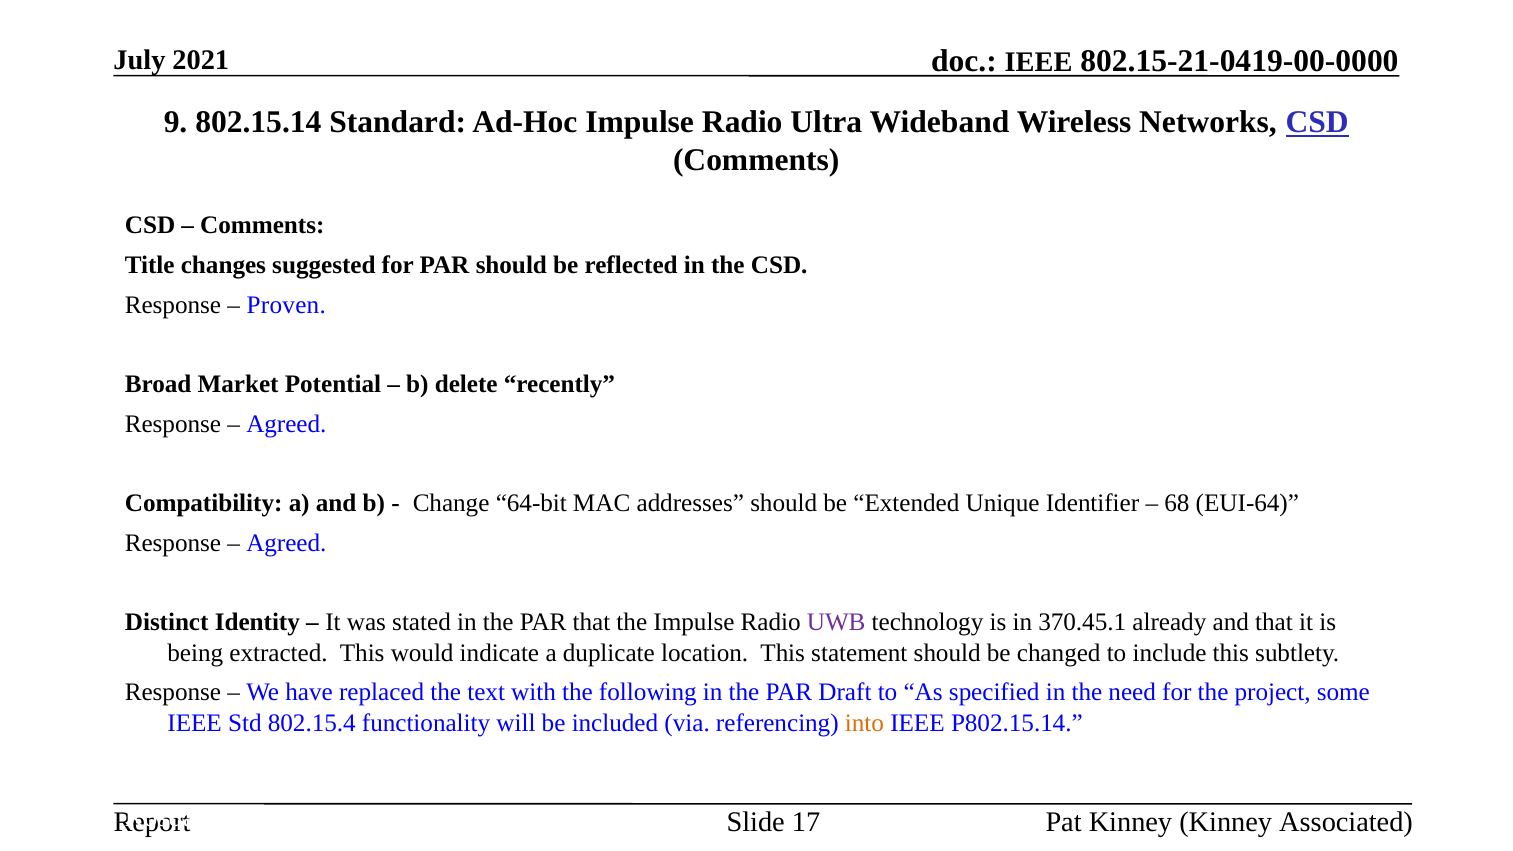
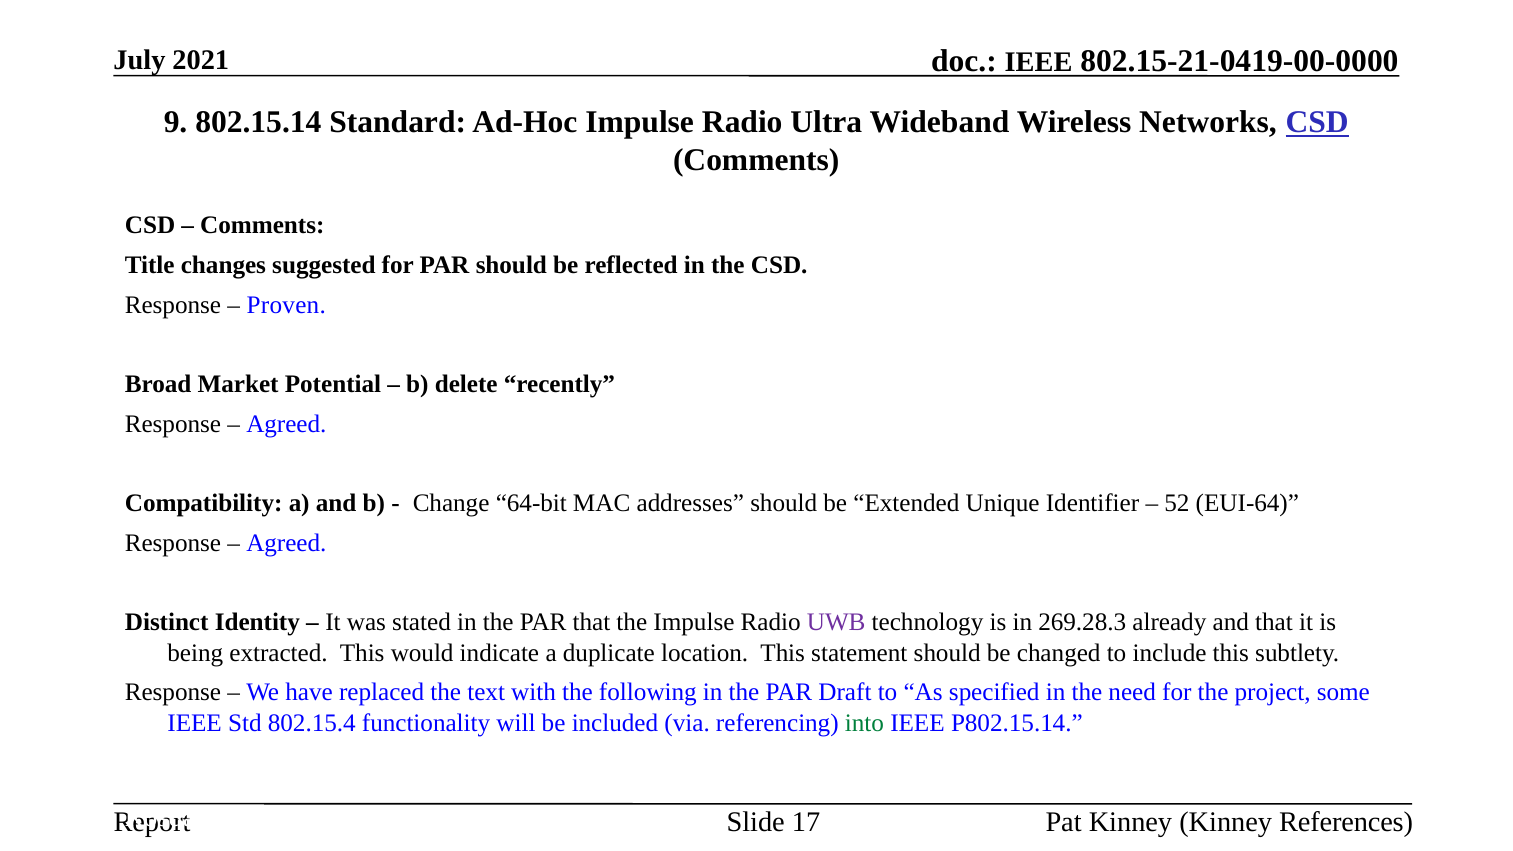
68: 68 -> 52
370.45.1: 370.45.1 -> 269.28.3
into colour: orange -> green
Associated: Associated -> References
